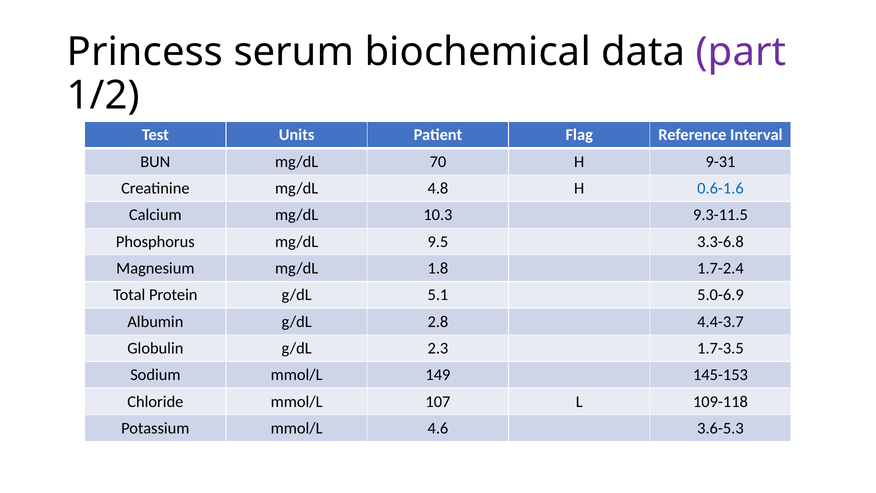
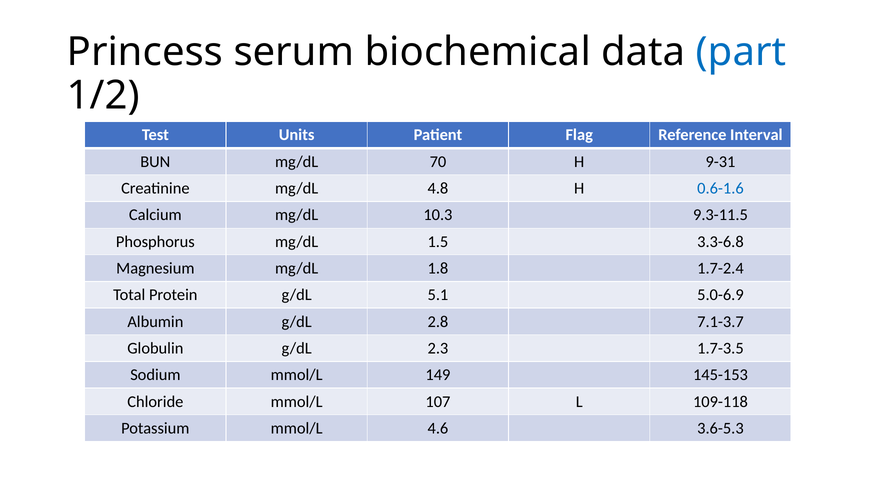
part colour: purple -> blue
9.5: 9.5 -> 1.5
4.4-3.7: 4.4-3.7 -> 7.1-3.7
